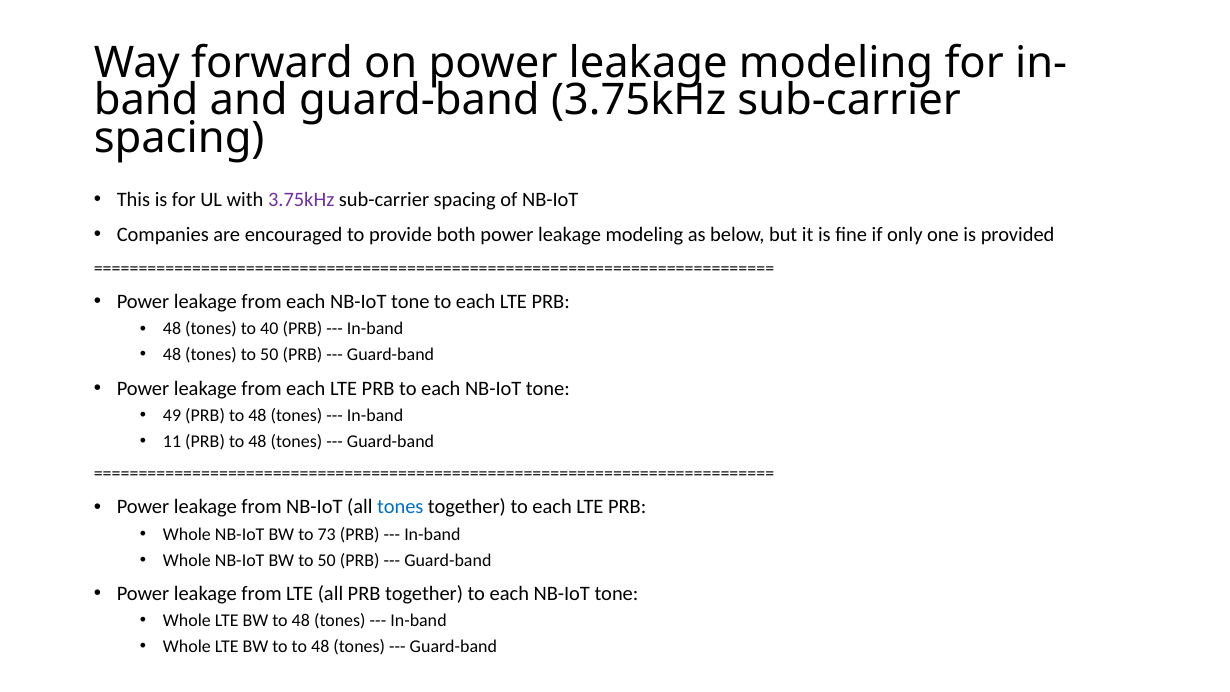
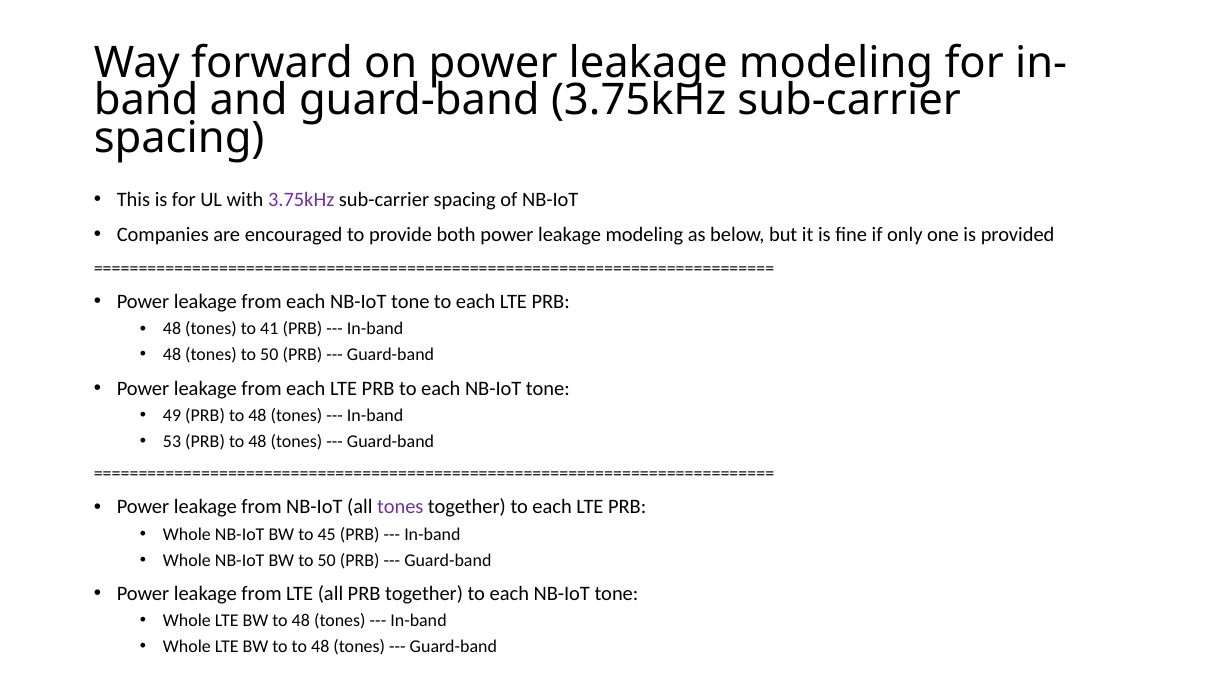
40: 40 -> 41
11: 11 -> 53
tones at (400, 507) colour: blue -> purple
73: 73 -> 45
